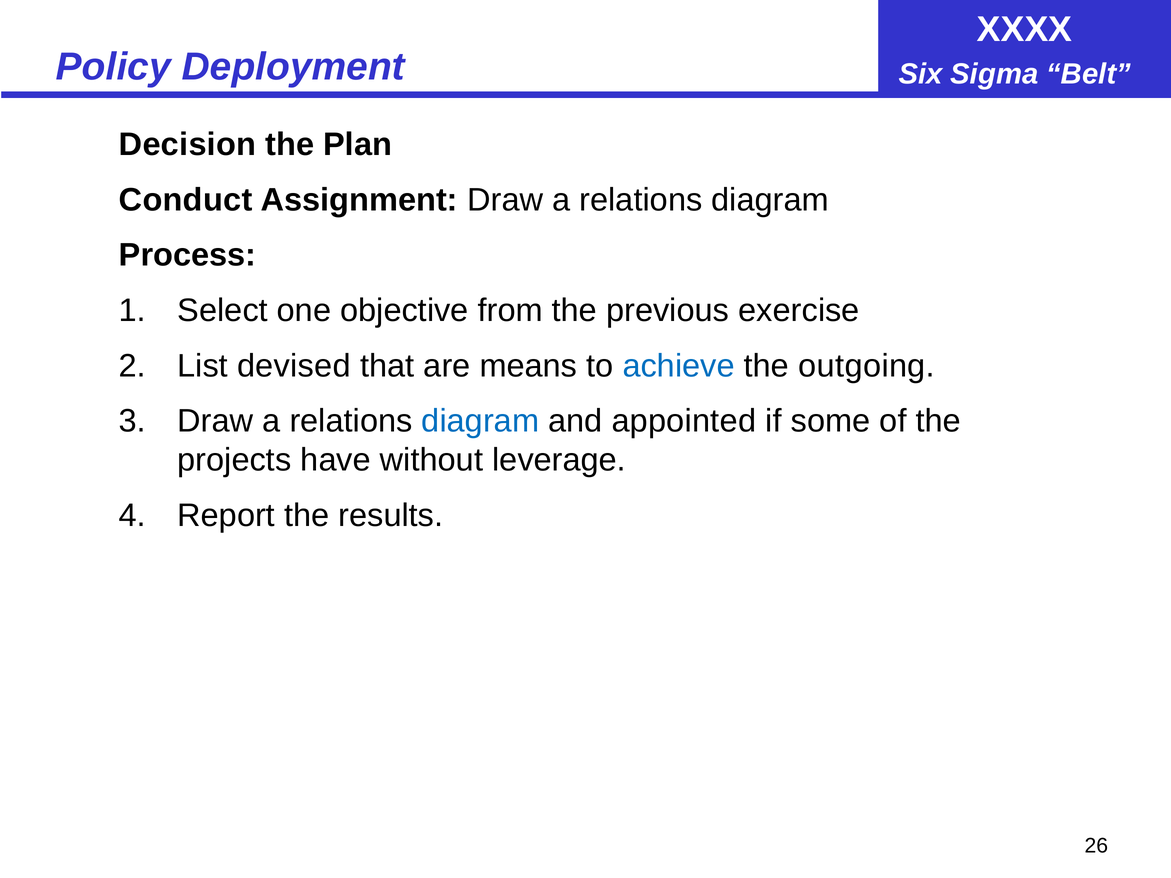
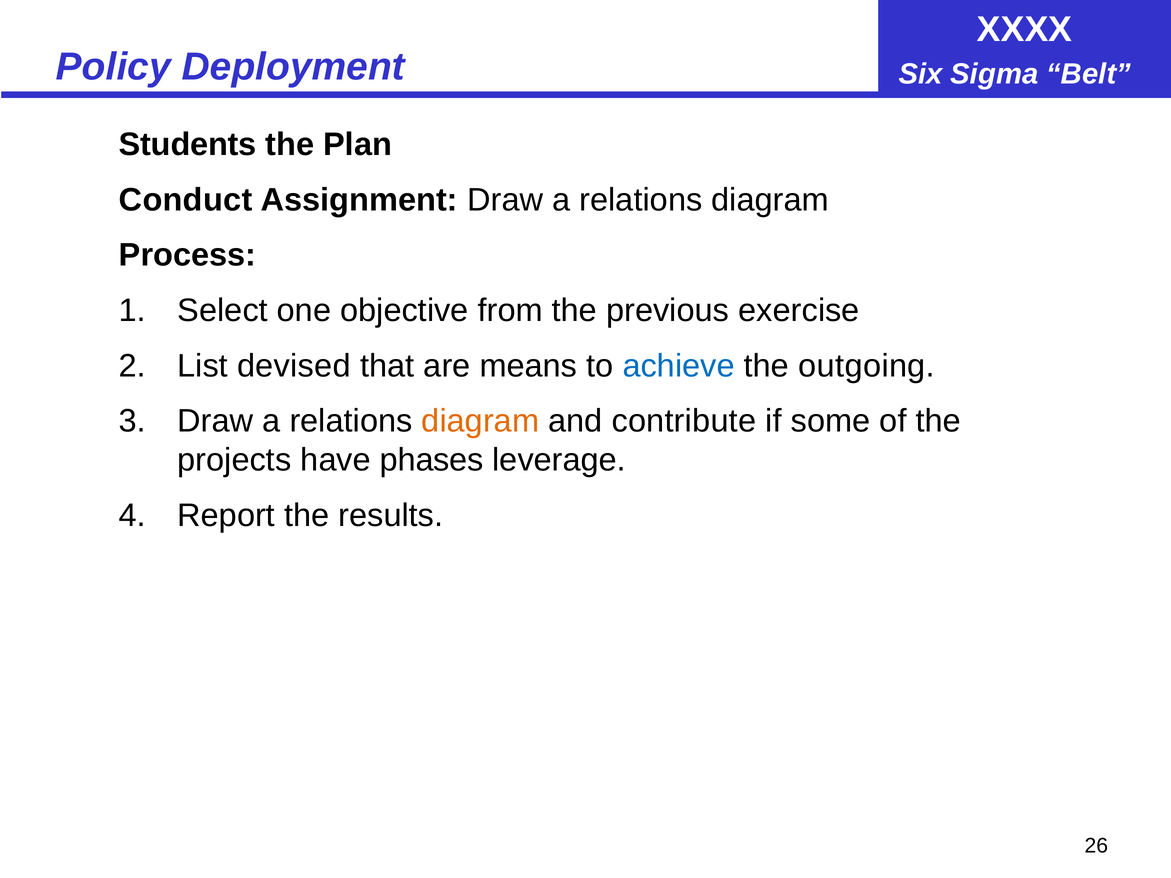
Decision: Decision -> Students
diagram at (480, 421) colour: blue -> orange
appointed: appointed -> contribute
without: without -> phases
